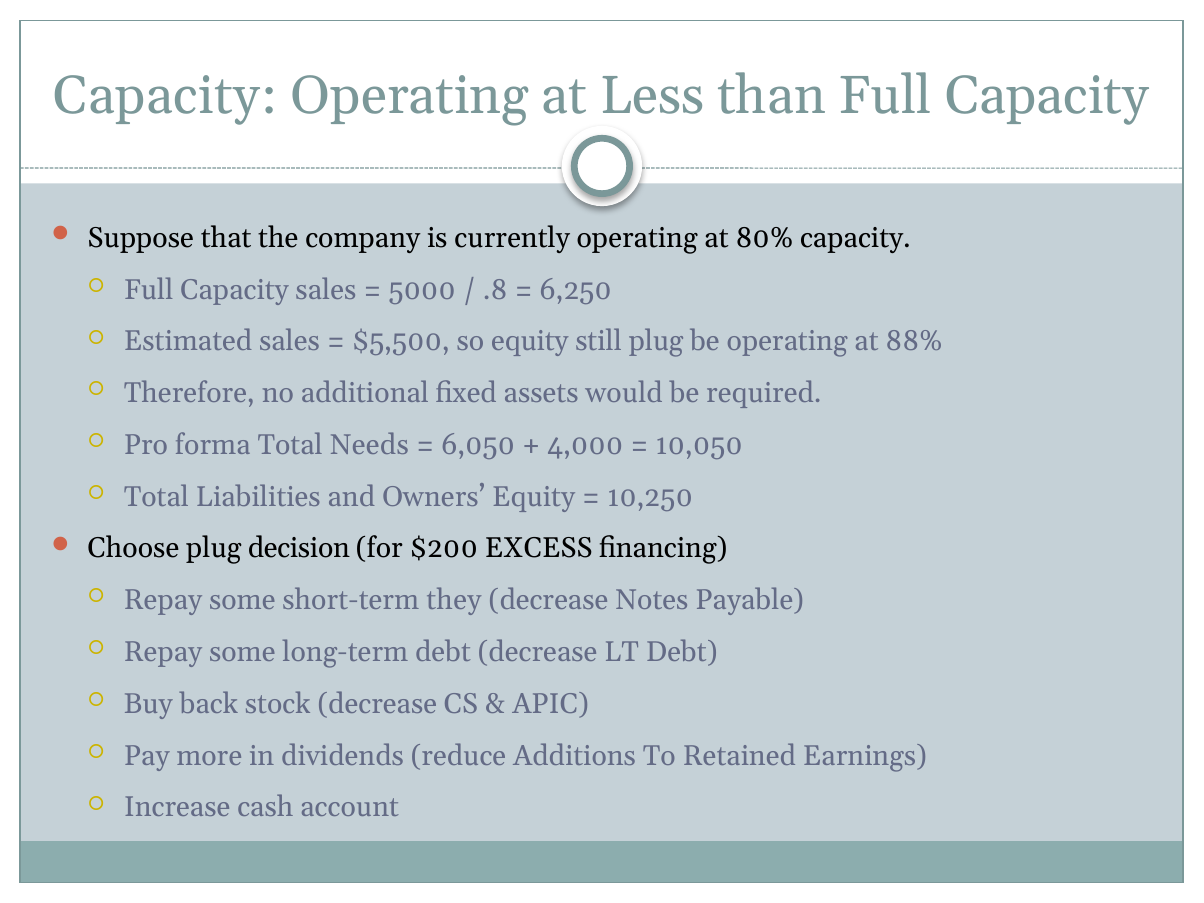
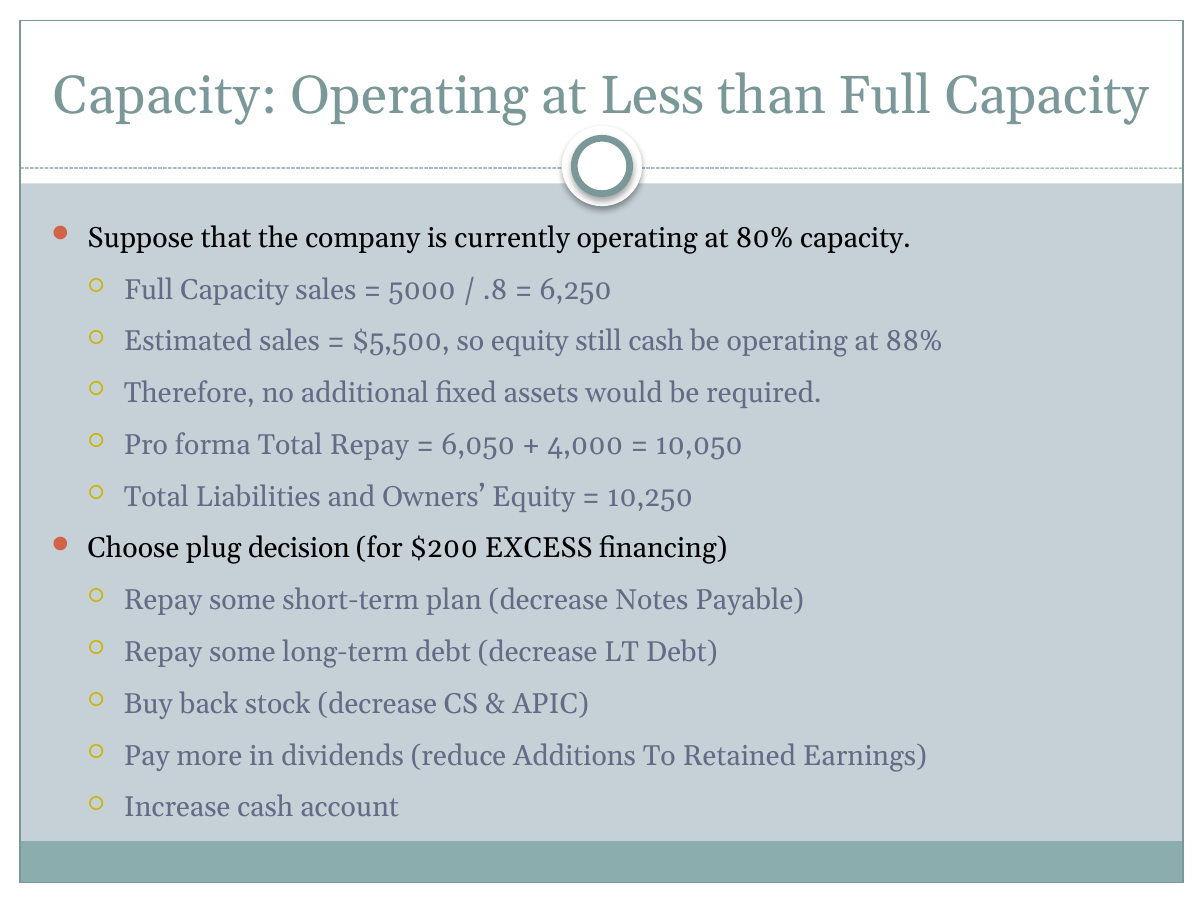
still plug: plug -> cash
Total Needs: Needs -> Repay
they: they -> plan
